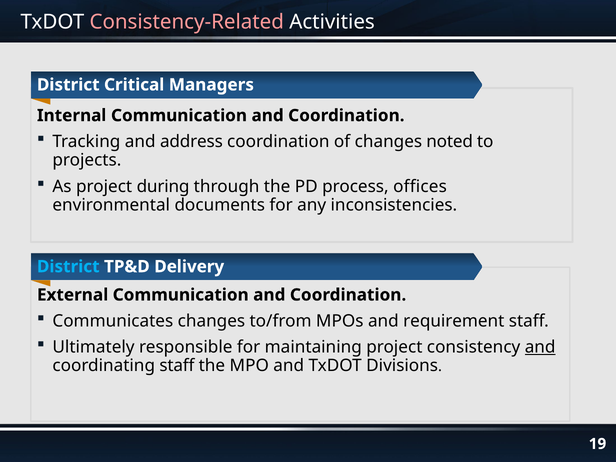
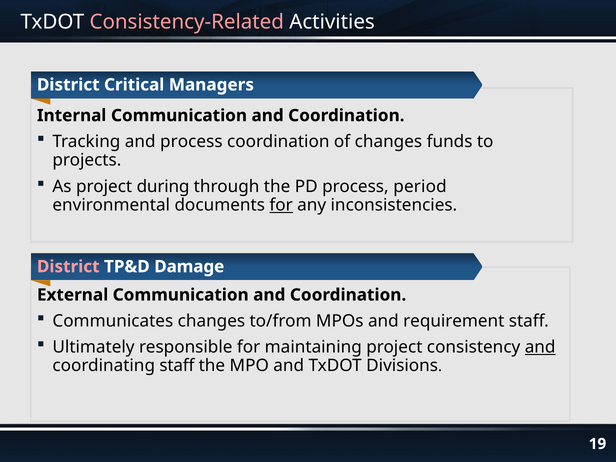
and address: address -> process
noted: noted -> funds
offices: offices -> period
for at (281, 205) underline: none -> present
District at (68, 267) colour: light blue -> pink
Delivery: Delivery -> Damage
